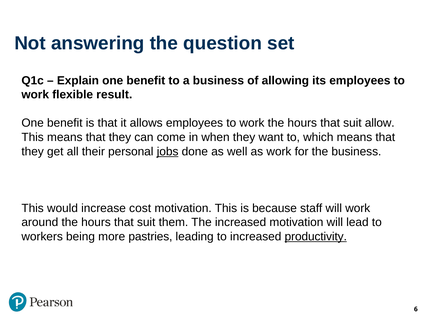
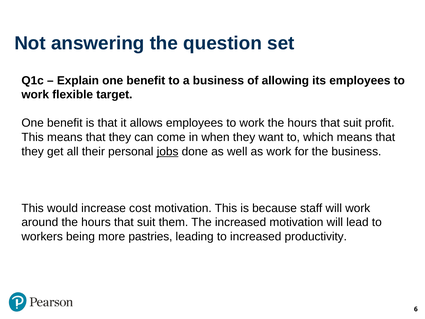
result: result -> target
allow: allow -> profit
productivity underline: present -> none
